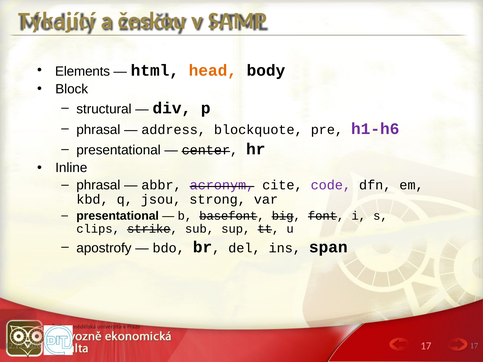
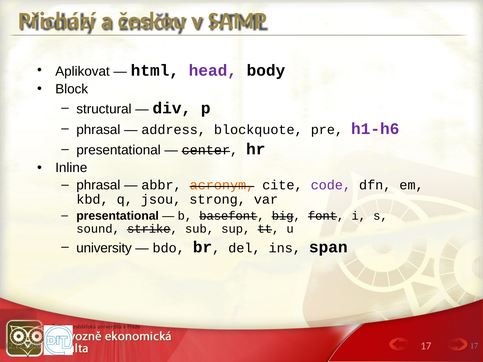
Týkající: Týkající -> Přichází
Elements: Elements -> Aplikovat
head colour: orange -> purple
acronym colour: purple -> orange
clips: clips -> sound
apostrofy: apostrofy -> university
